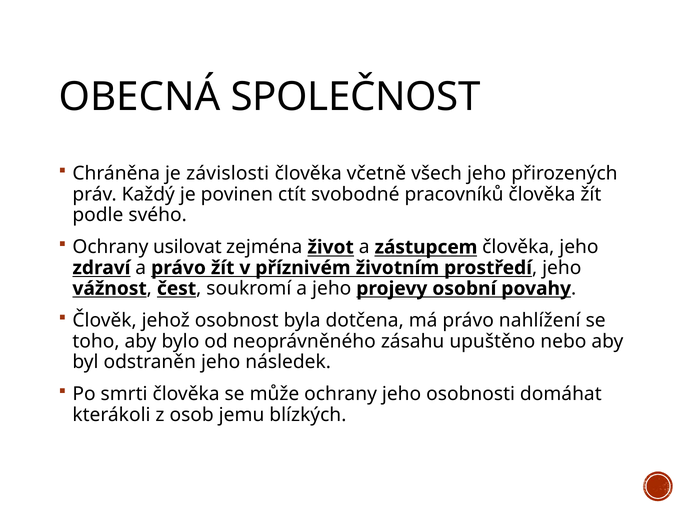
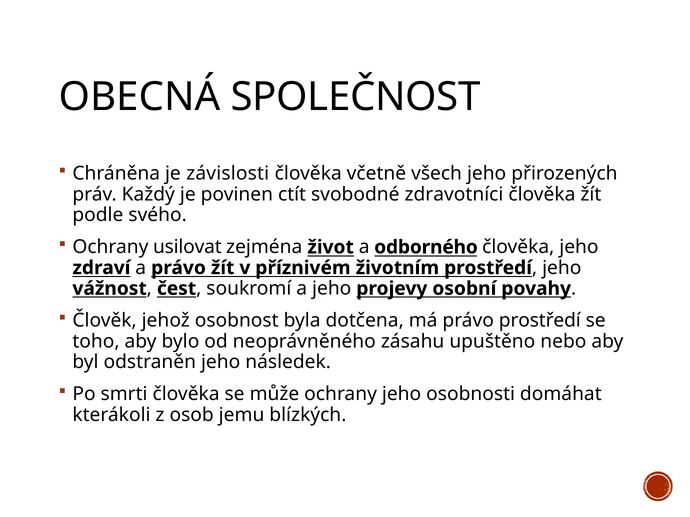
pracovníků: pracovníků -> zdravotníci
zástupcem: zástupcem -> odborného
právo nahlížení: nahlížení -> prostředí
